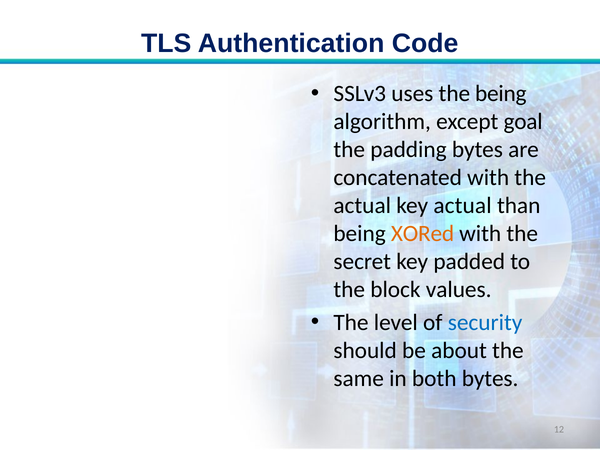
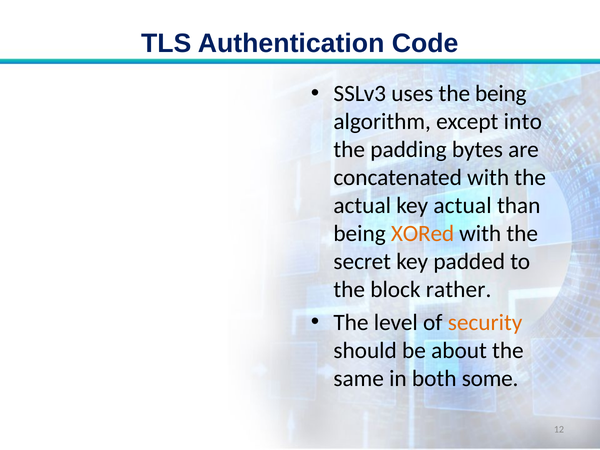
goal: goal -> into
values: values -> rather
security colour: blue -> orange
both bytes: bytes -> some
